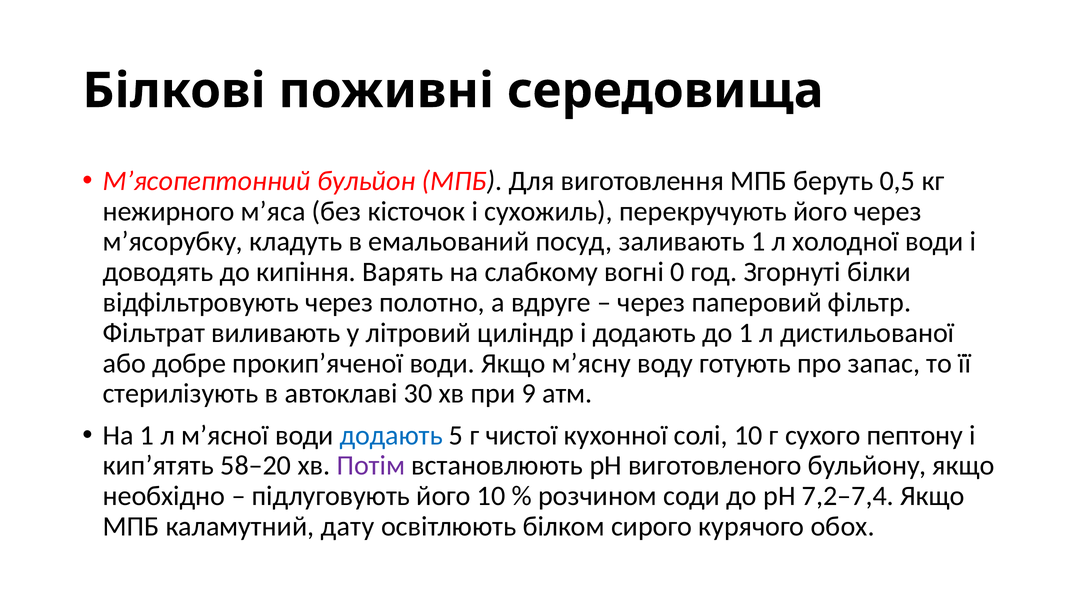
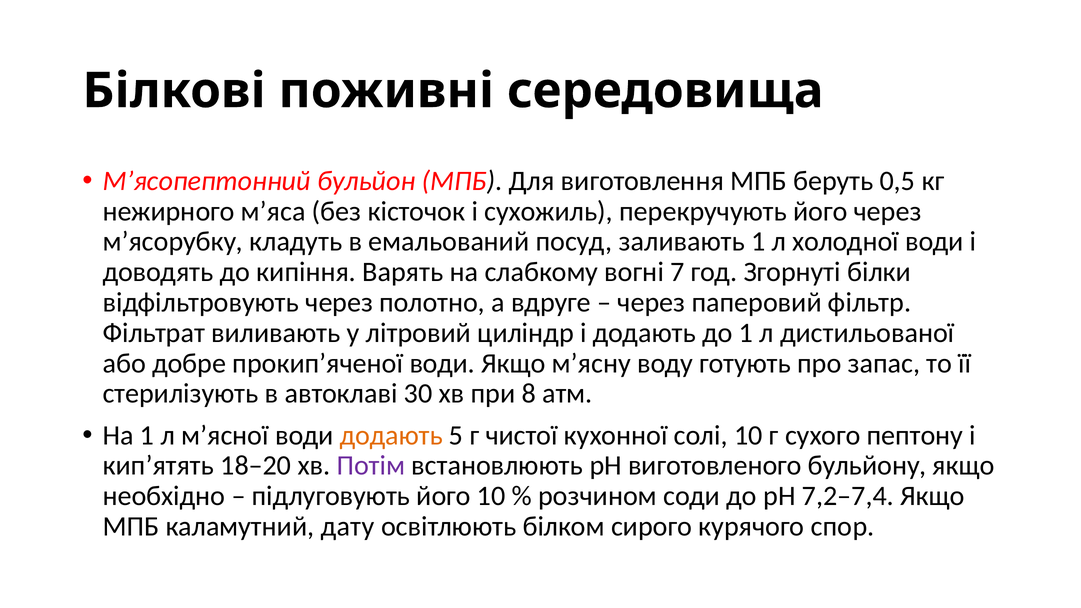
0: 0 -> 7
9: 9 -> 8
додають at (391, 435) colour: blue -> orange
58–20: 58–20 -> 18–20
обох: обох -> спор
